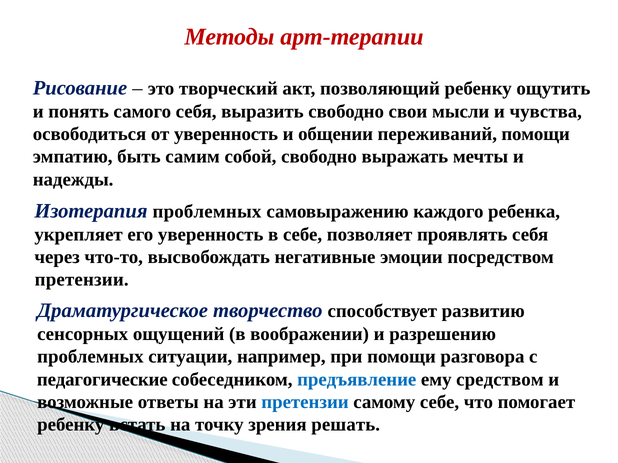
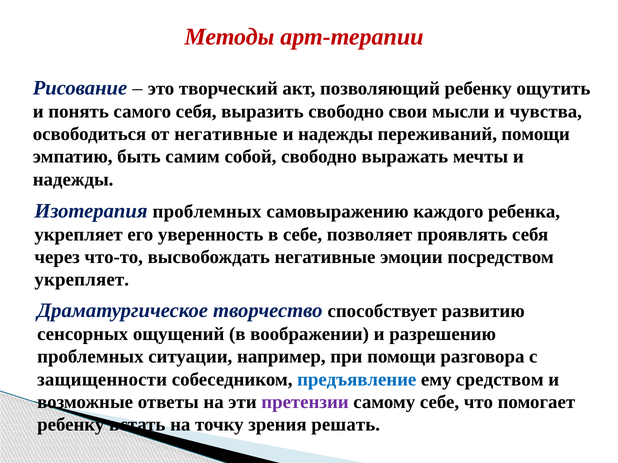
от уверенность: уверенность -> негативные
общении at (336, 134): общении -> надежды
претензии at (82, 280): претензии -> укрепляет
педагогические: педагогические -> защищенности
претензии at (305, 402) colour: blue -> purple
